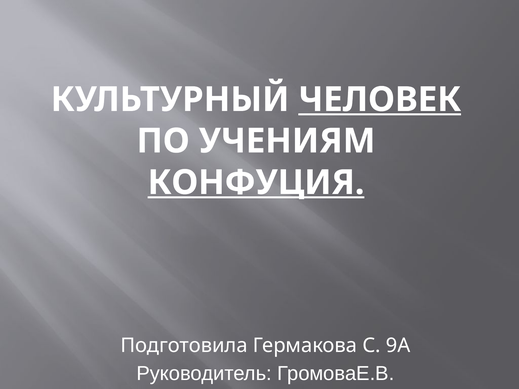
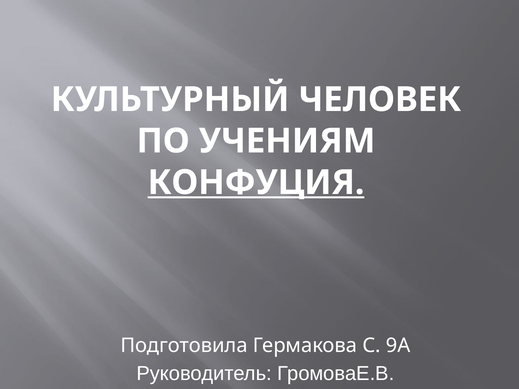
ЧЕЛОВЕК underline: present -> none
